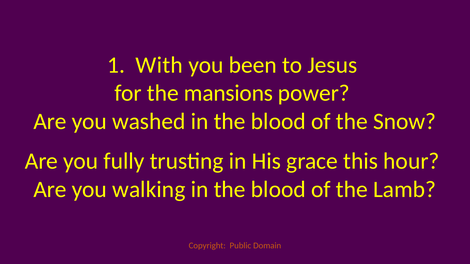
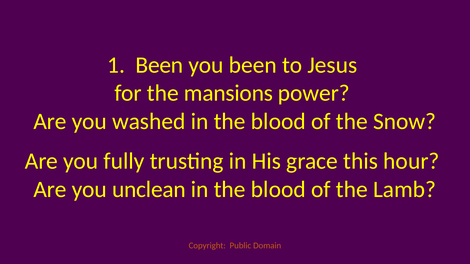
1 With: With -> Been
walking: walking -> unclean
